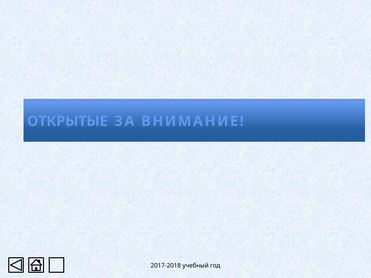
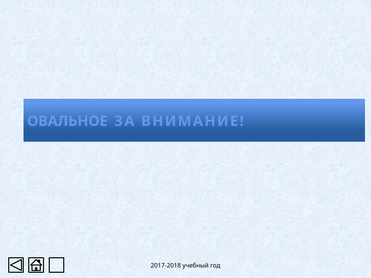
ОТКРЫТЫЕ: ОТКРЫТЫЕ -> ОВАЛЬНОЕ
